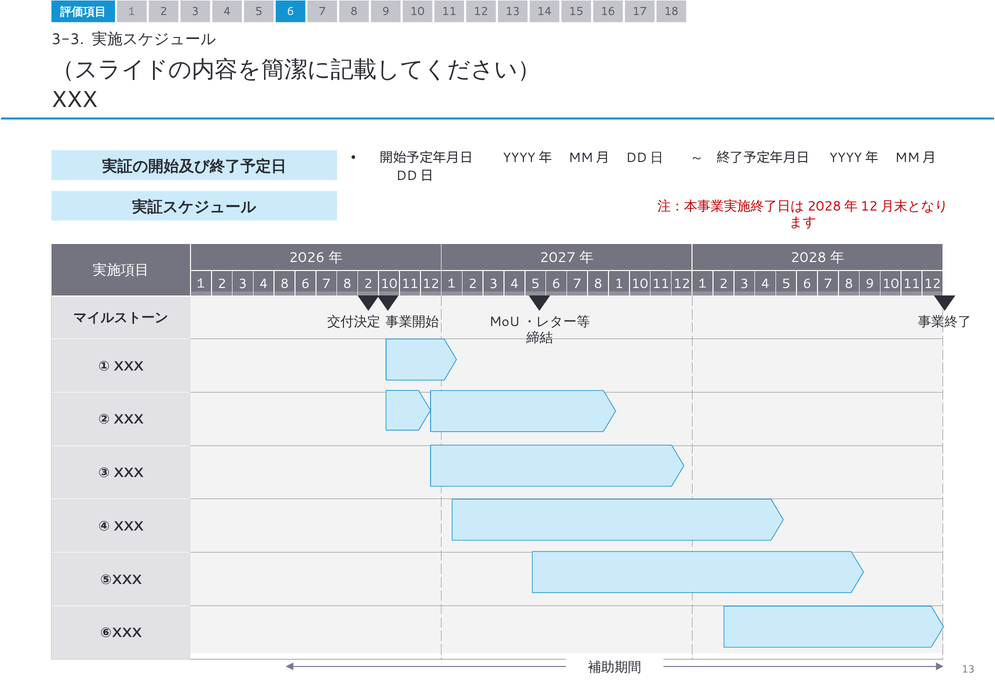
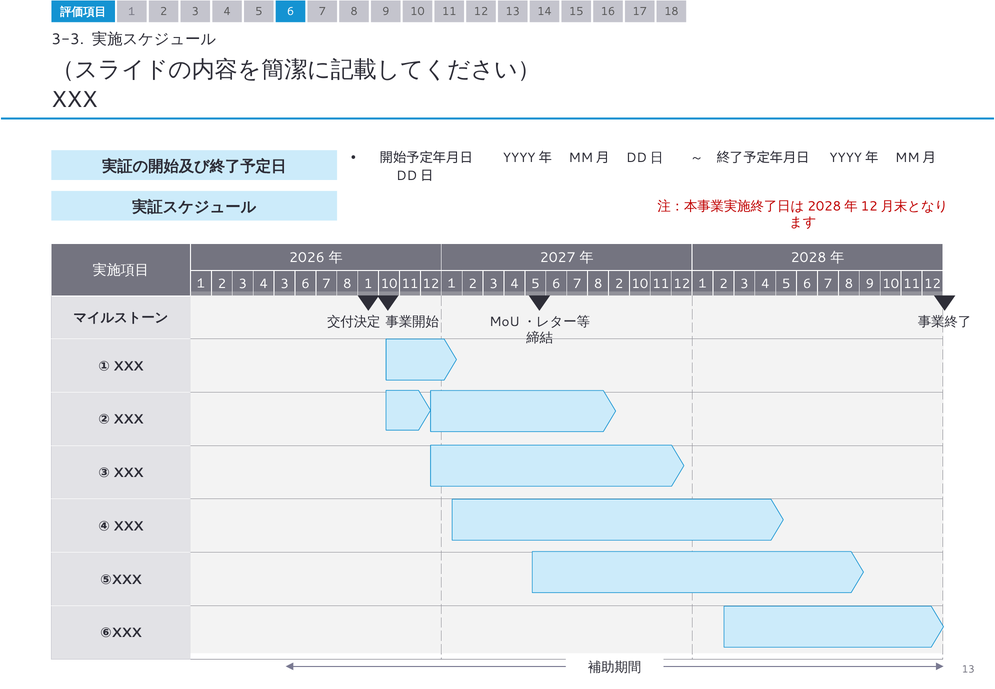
4 8: 8 -> 3
8 2: 2 -> 1
8 1: 1 -> 2
